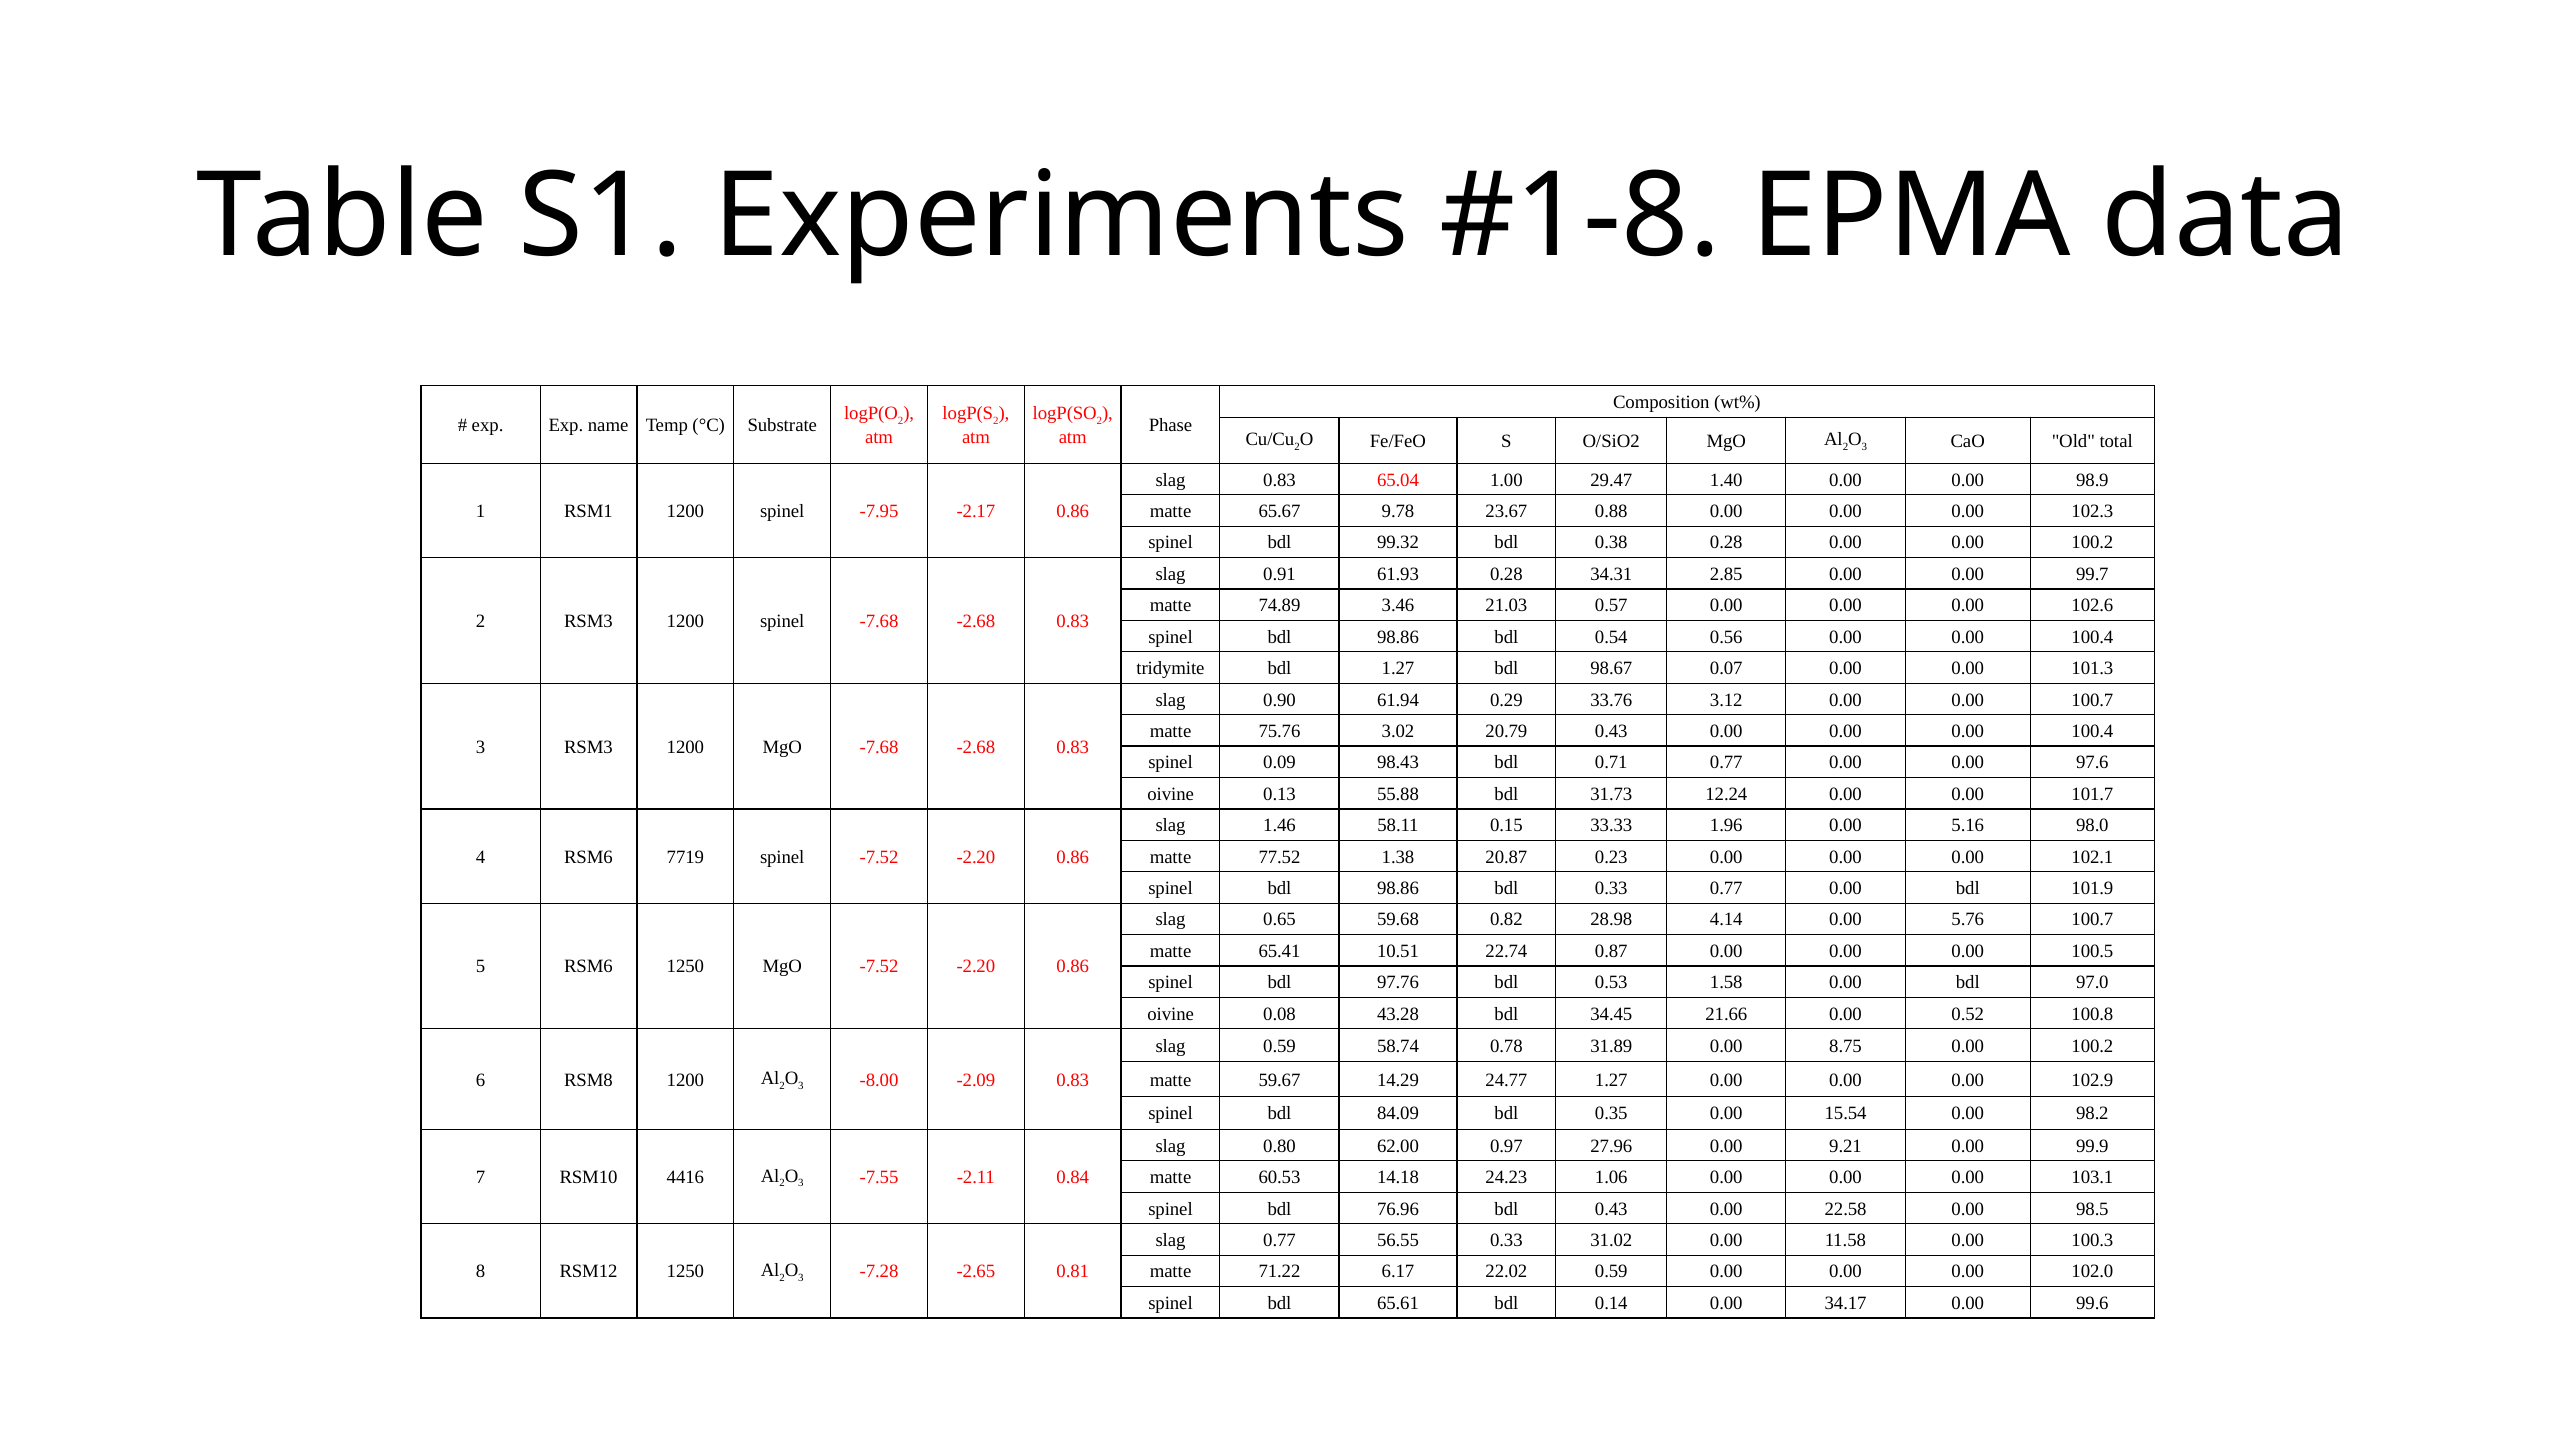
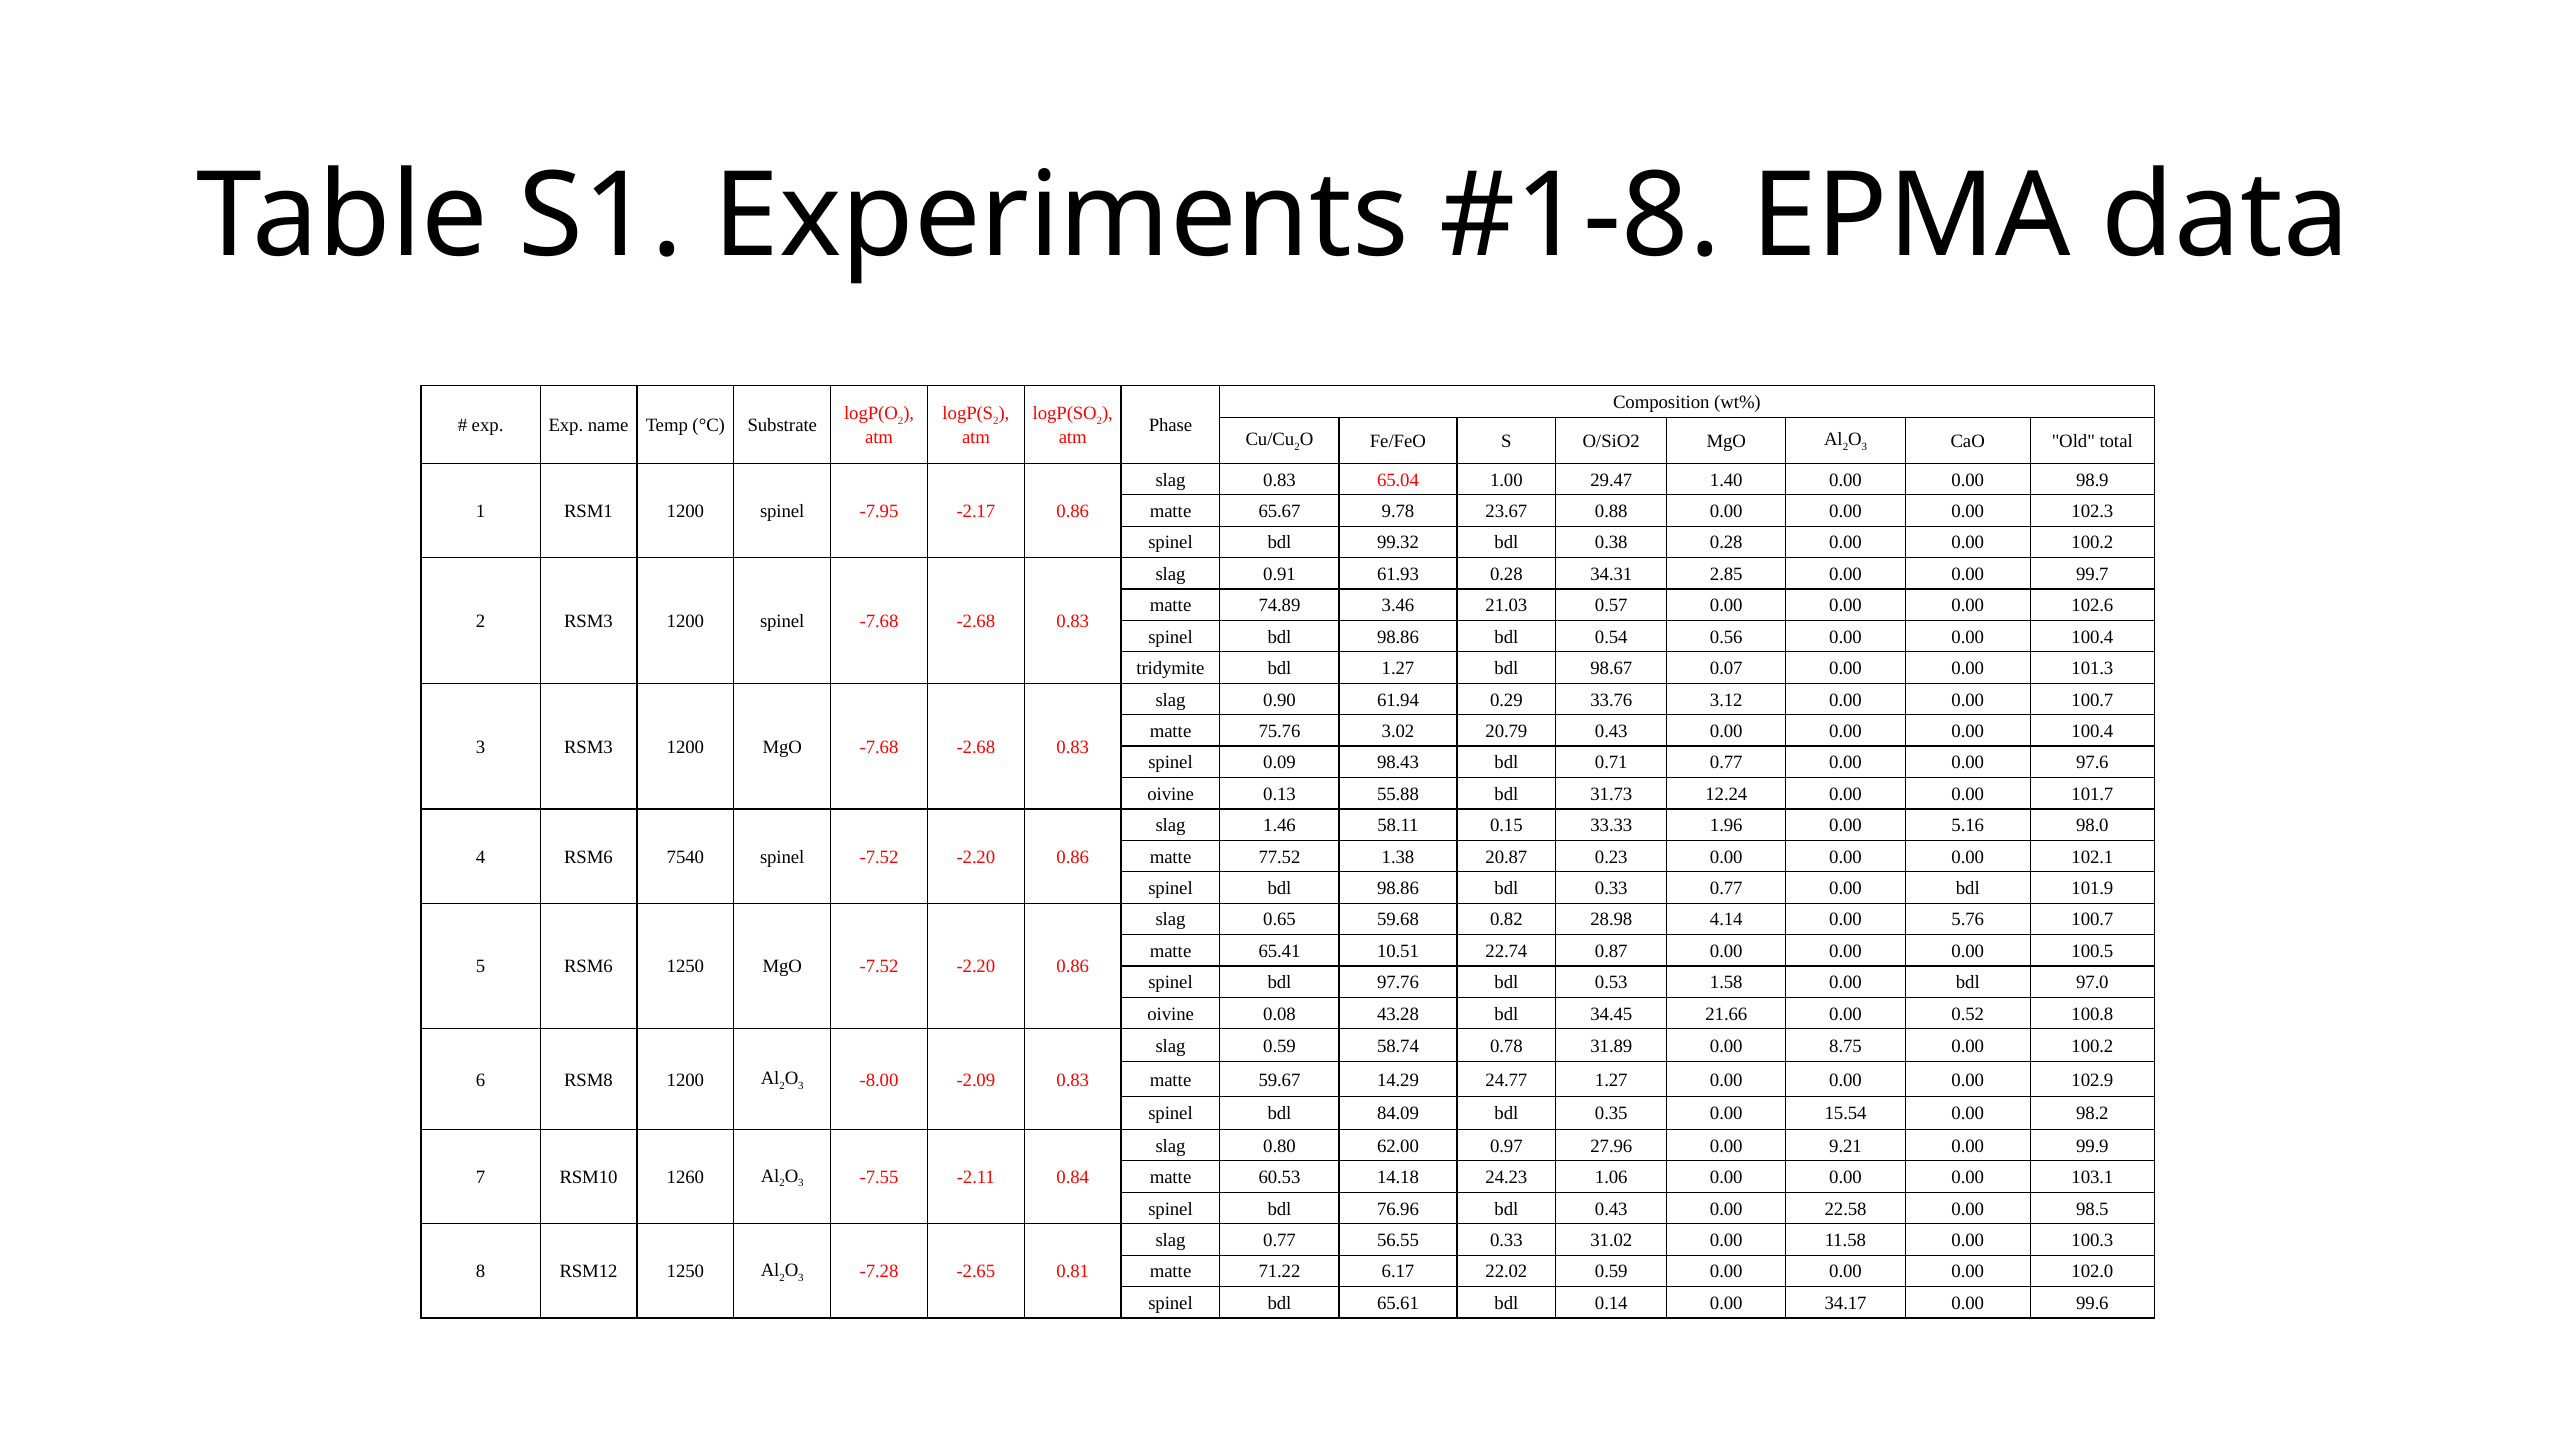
7719: 7719 -> 7540
4416: 4416 -> 1260
